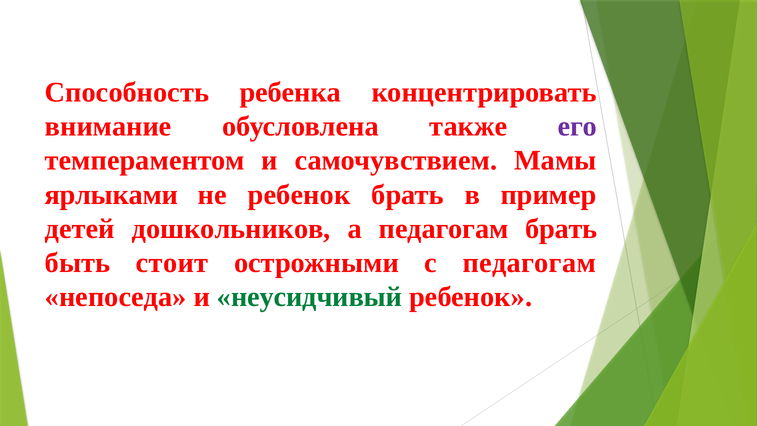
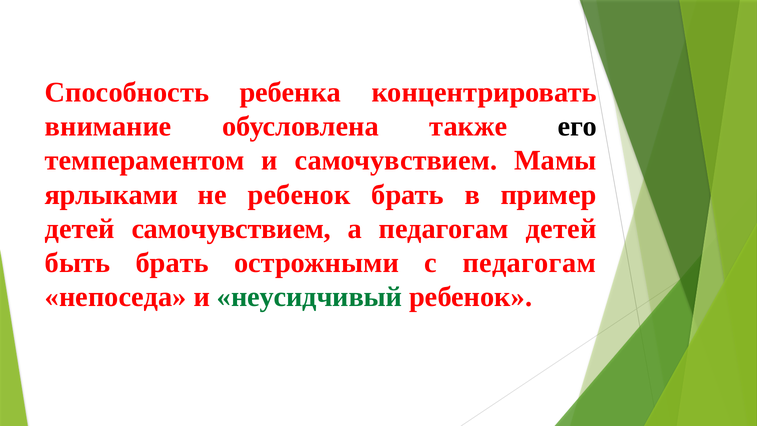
его colour: purple -> black
детей дошкольников: дошкольников -> самочувствием
педагогам брать: брать -> детей
быть стоит: стоит -> брать
